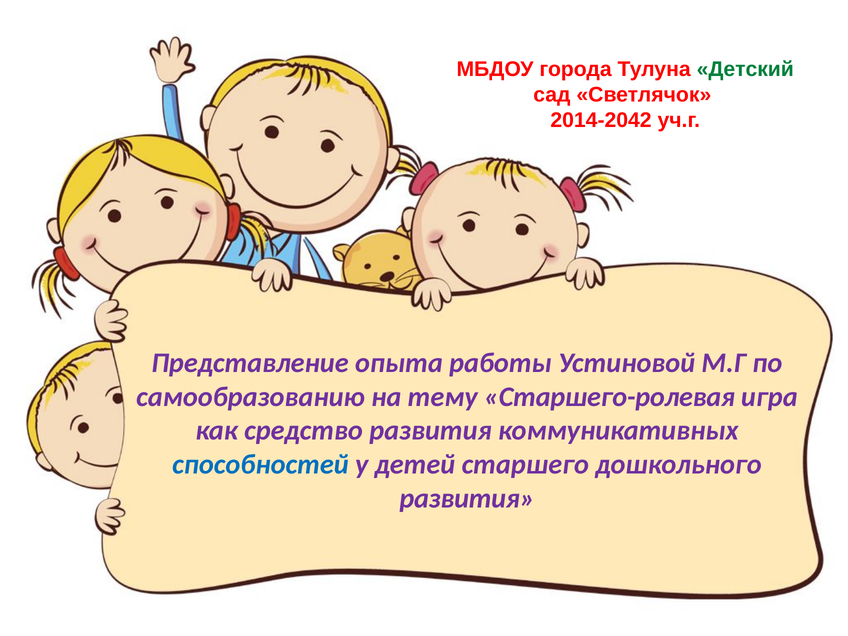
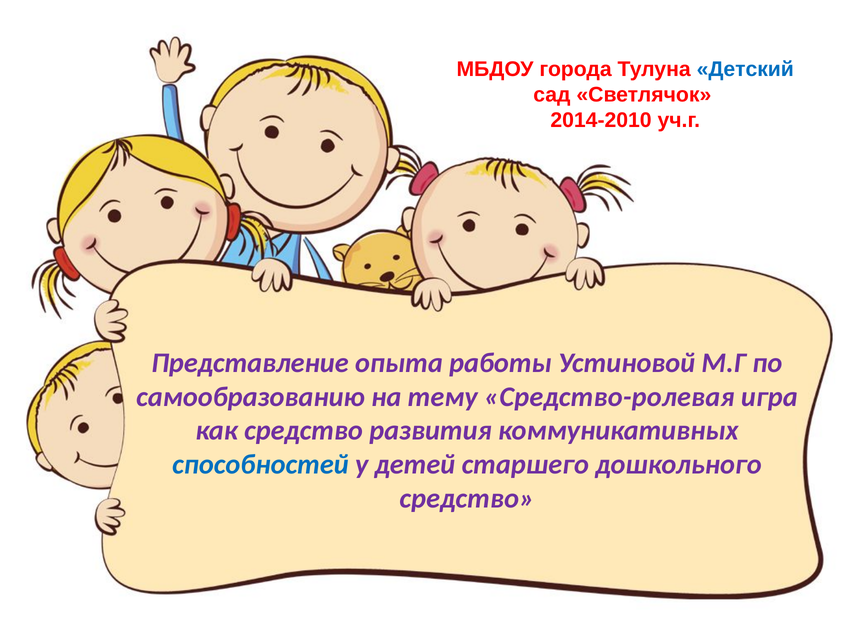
Детский colour: green -> blue
2014-2042: 2014-2042 -> 2014-2010
Старшего-ролевая: Старшего-ролевая -> Средство-ролевая
развития at (467, 499): развития -> средство
